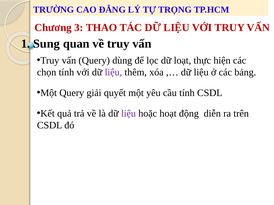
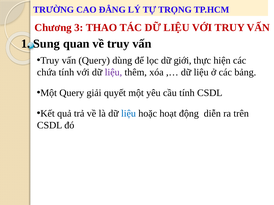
loạt: loạt -> giới
chọn: chọn -> chứa
liệu at (128, 114) colour: purple -> blue
